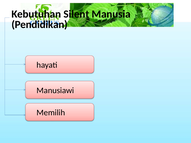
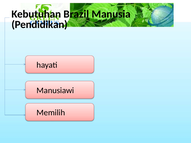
Silent: Silent -> Brazil
